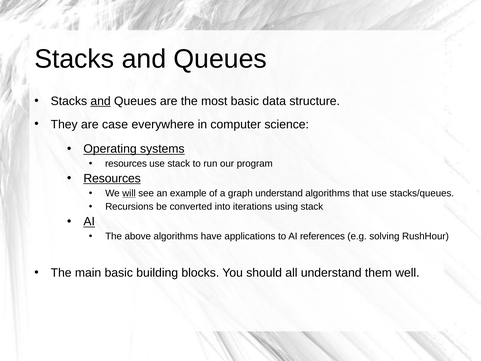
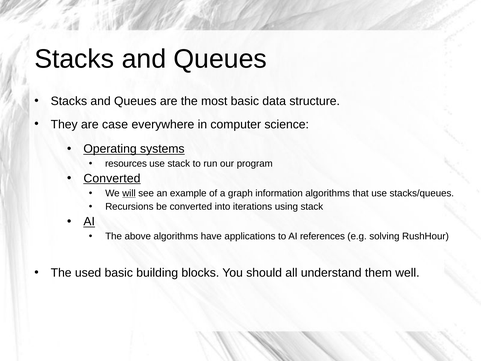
and at (101, 101) underline: present -> none
Resources at (112, 178): Resources -> Converted
graph understand: understand -> information
main: main -> used
